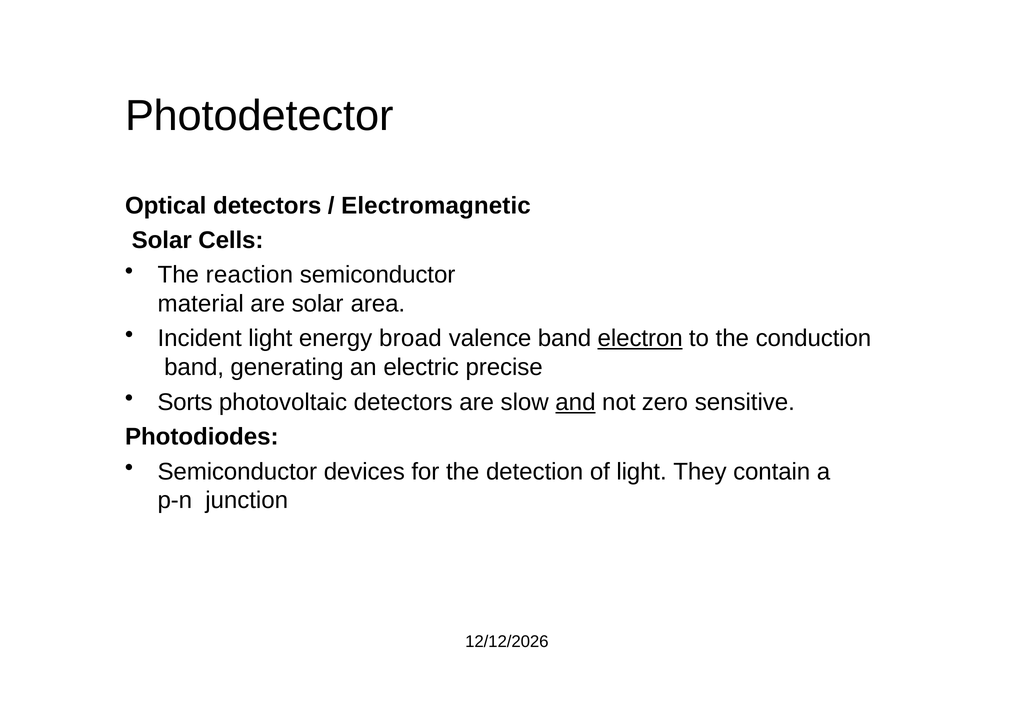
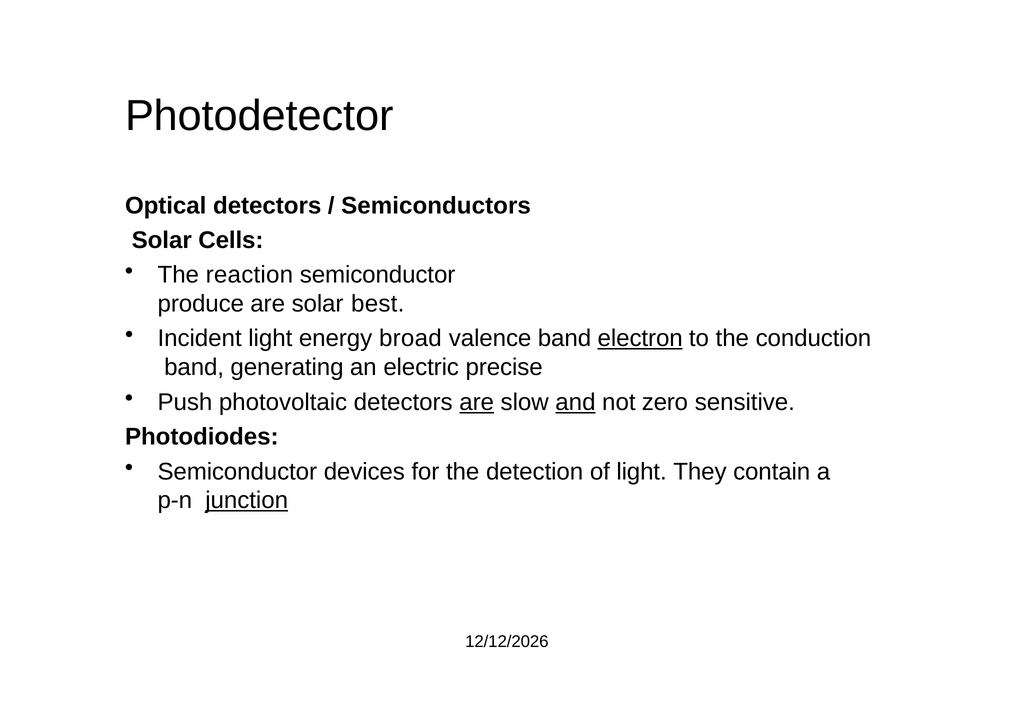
Electromagnetic: Electromagnetic -> Semiconductors
material: material -> produce
area: area -> best
Sorts: Sorts -> Push
are at (477, 402) underline: none -> present
junction underline: none -> present
